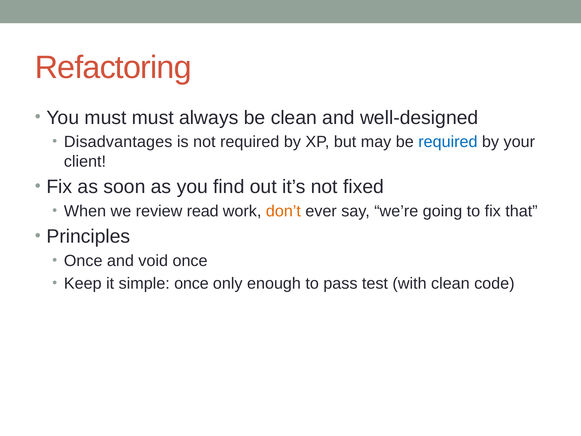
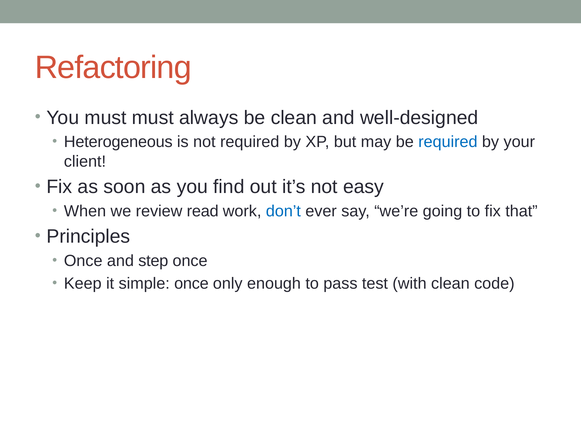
Disadvantages: Disadvantages -> Heterogeneous
fixed: fixed -> easy
don’t colour: orange -> blue
void: void -> step
